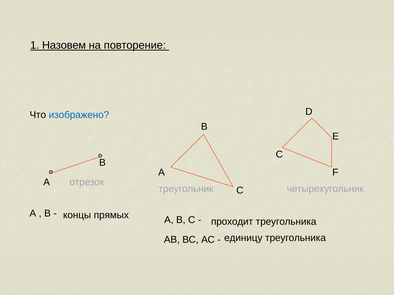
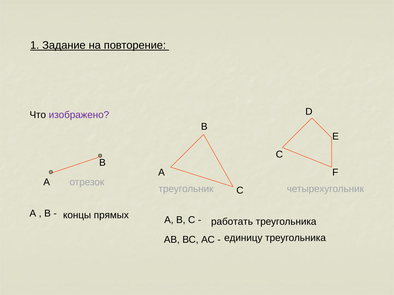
Назовем: Назовем -> Задание
изображено colour: blue -> purple
проходит: проходит -> работать
